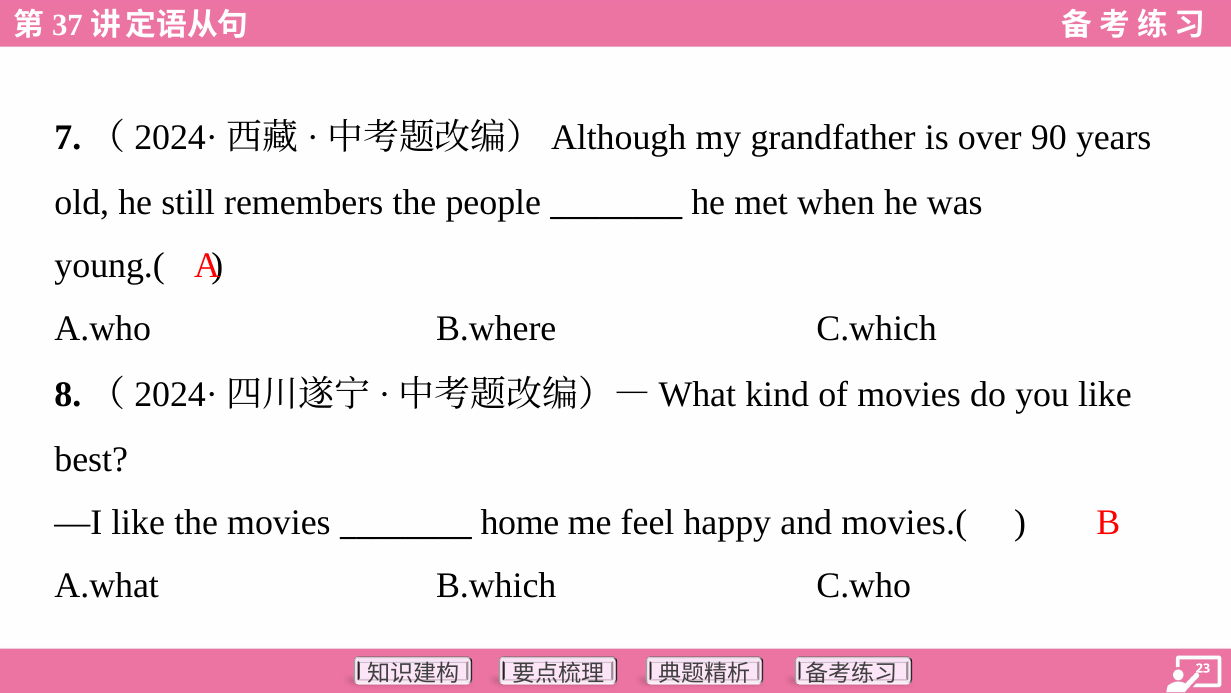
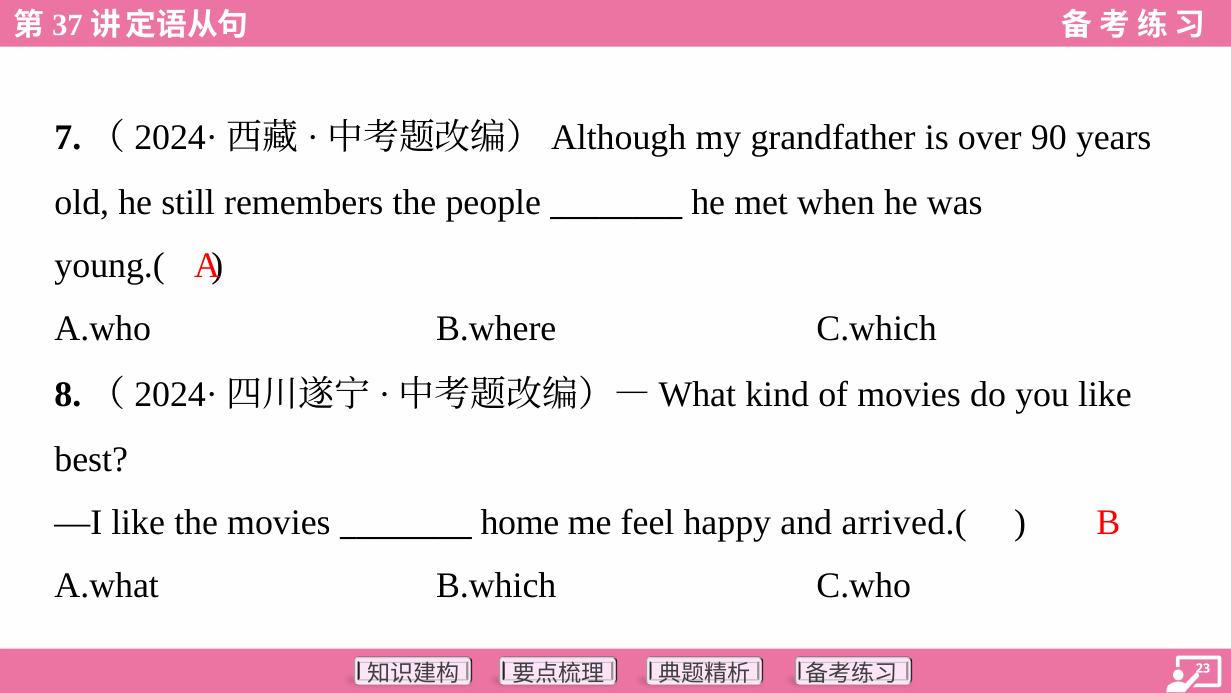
movies.(: movies.( -> arrived.(
